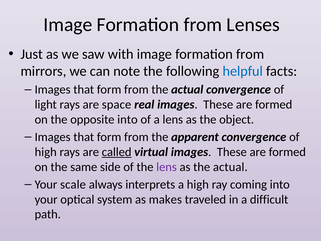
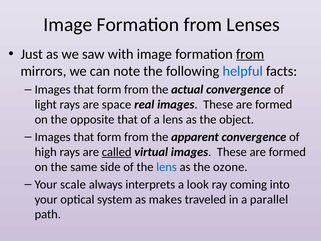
from at (250, 54) underline: none -> present
opposite into: into -> that
lens at (167, 167) colour: purple -> blue
as the actual: actual -> ozone
a high: high -> look
difficult: difficult -> parallel
